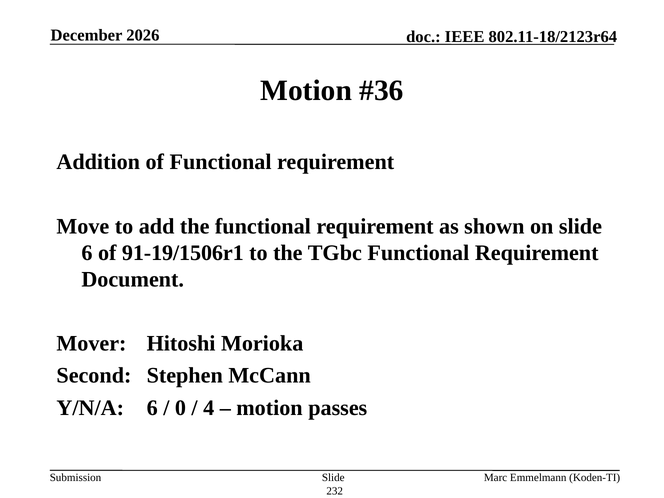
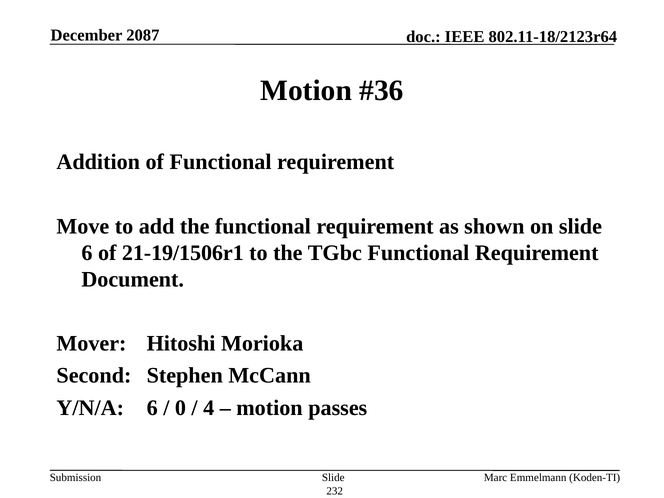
2026: 2026 -> 2087
91-19/1506r1: 91-19/1506r1 -> 21-19/1506r1
